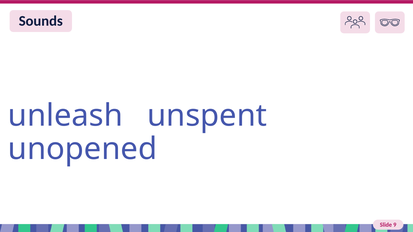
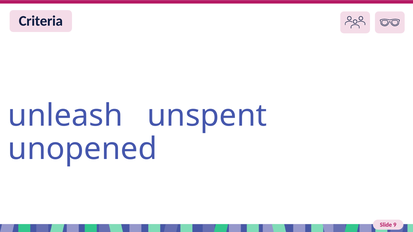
Sounds: Sounds -> Criteria
